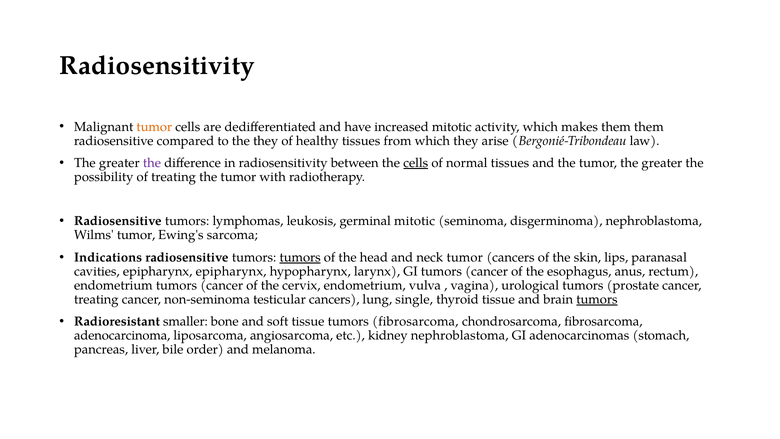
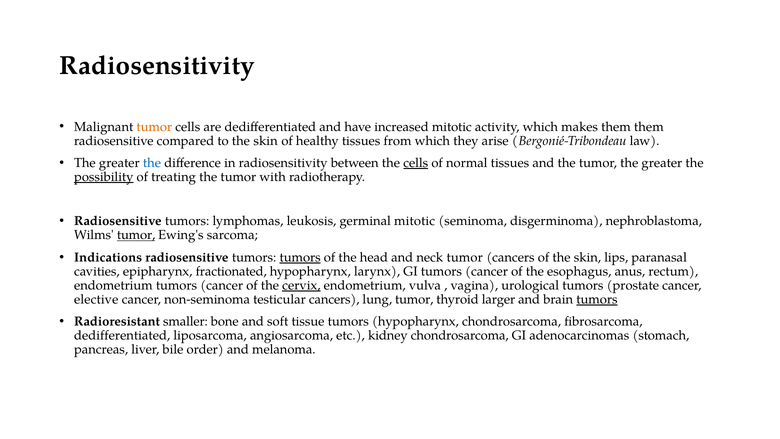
to the they: they -> skin
the at (152, 163) colour: purple -> blue
possibility underline: none -> present
tumor at (136, 235) underline: none -> present
epipharynx epipharynx: epipharynx -> fractionated
cervix underline: none -> present
treating at (96, 299): treating -> elective
lung single: single -> tumor
thyroid tissue: tissue -> larger
tumors fibrosarcoma: fibrosarcoma -> hypopharynx
adenocarcinoma at (122, 335): adenocarcinoma -> dedifferentiated
kidney nephroblastoma: nephroblastoma -> chondrosarcoma
